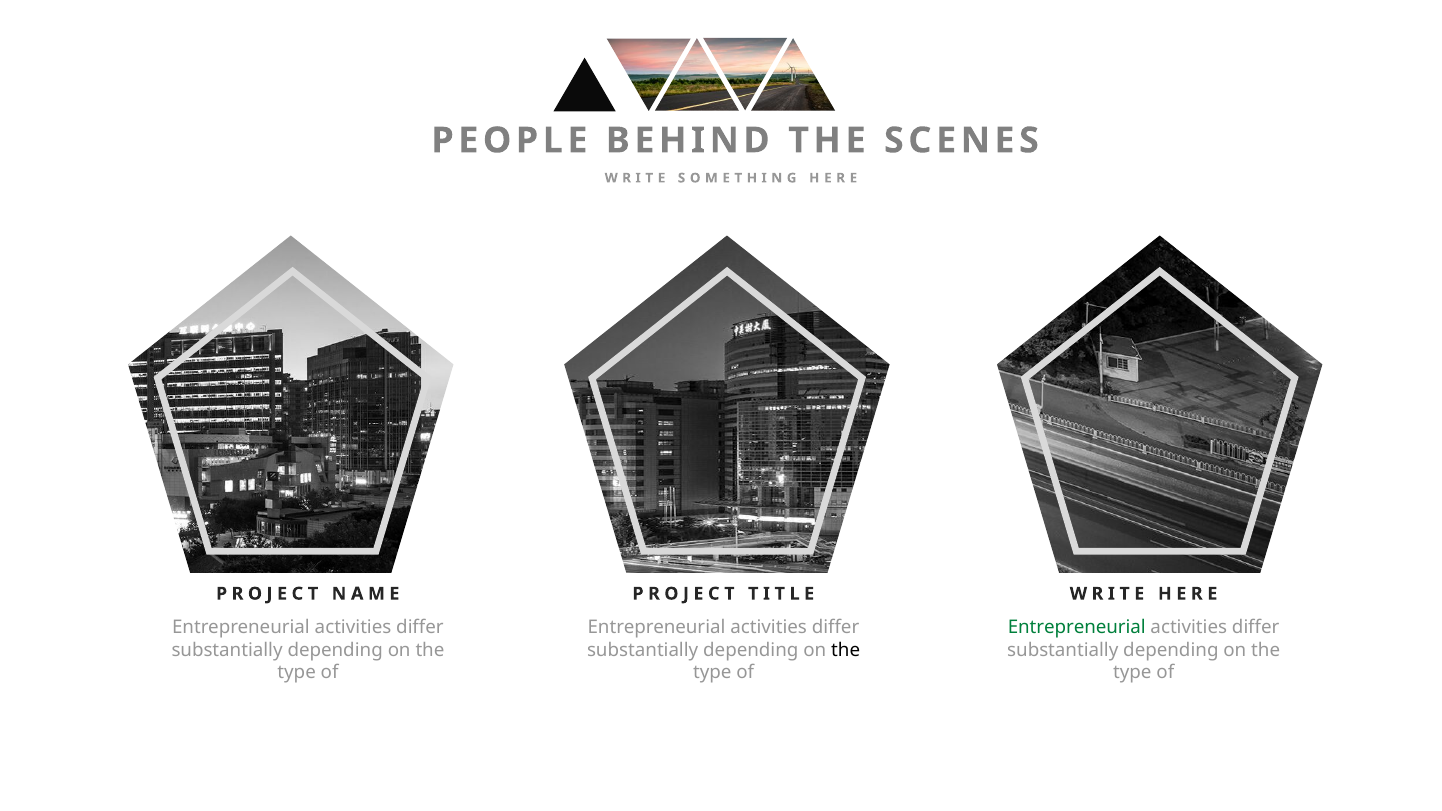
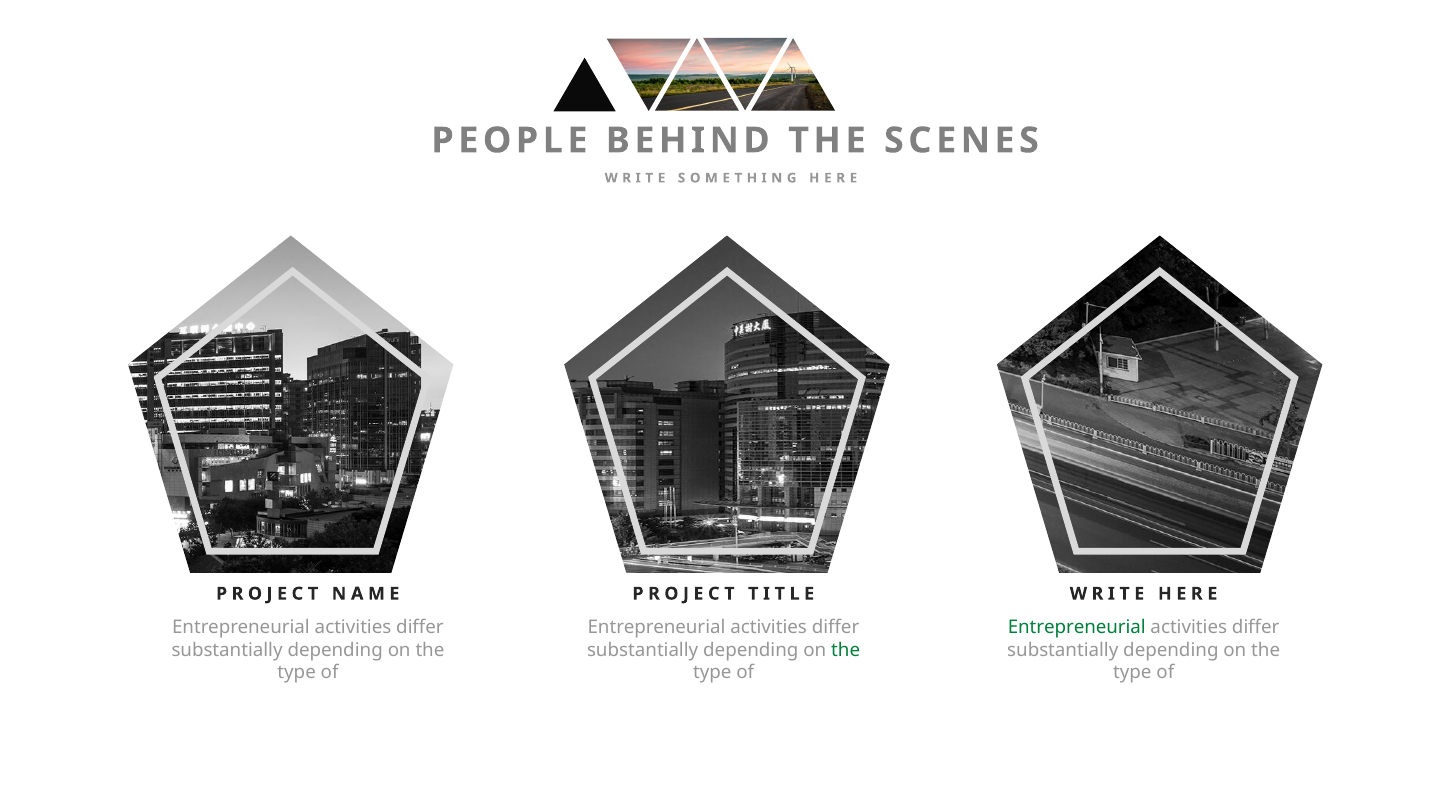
the at (846, 650) colour: black -> green
